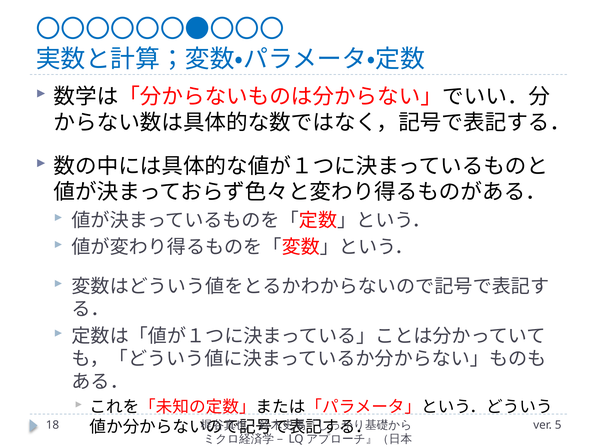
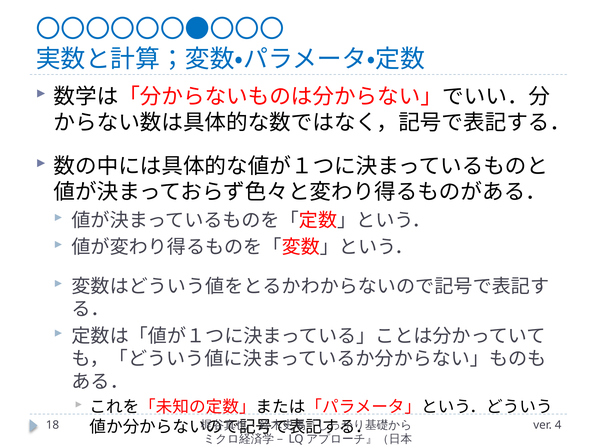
5: 5 -> 4
